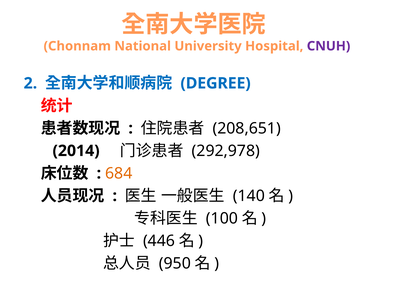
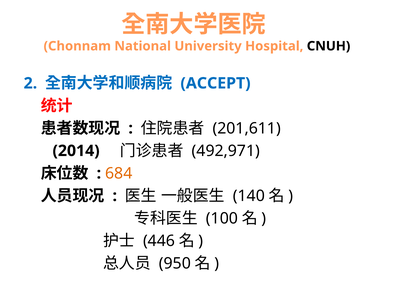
CNUH colour: purple -> black
DEGREE: DEGREE -> ACCEPT
208,651: 208,651 -> 201,611
292,978: 292,978 -> 492,971
